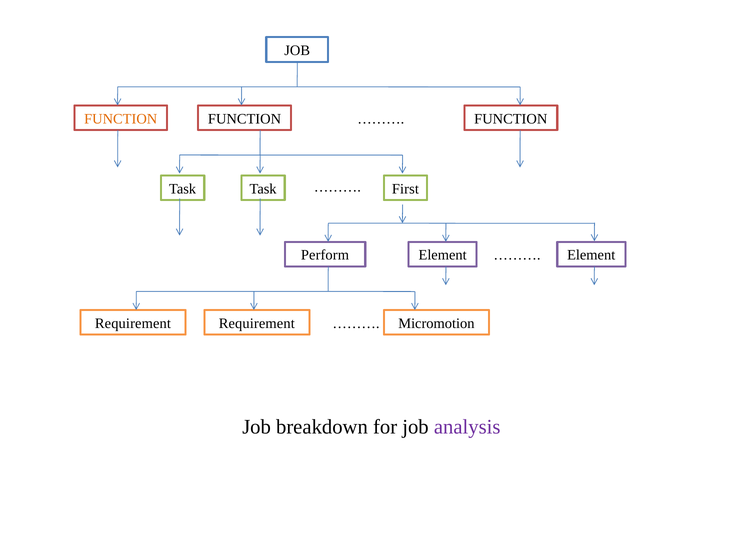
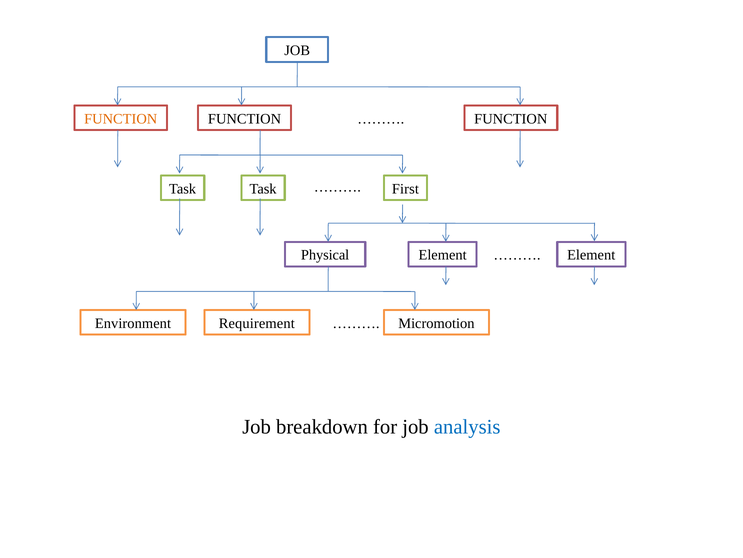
Perform: Perform -> Physical
Requirement at (133, 323): Requirement -> Environment
analysis colour: purple -> blue
